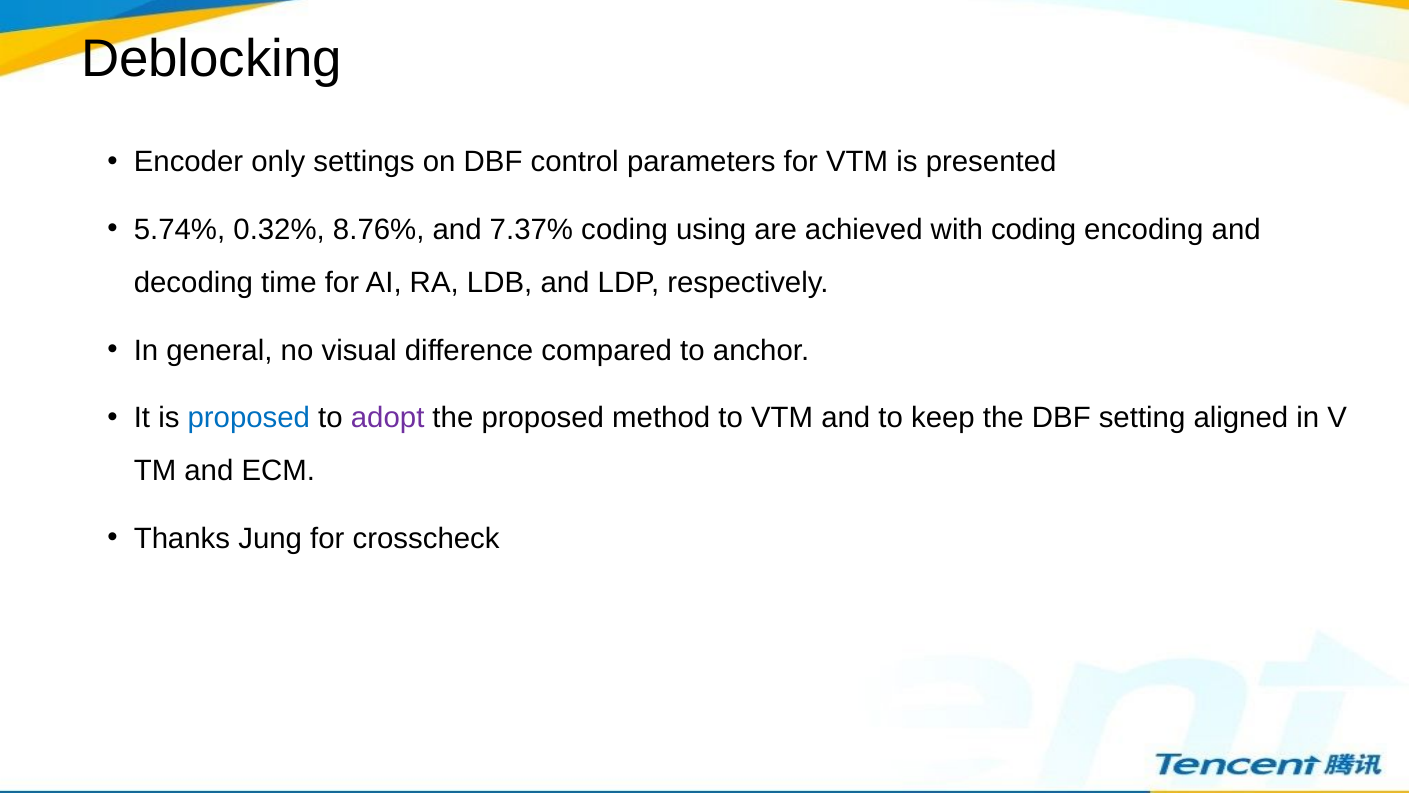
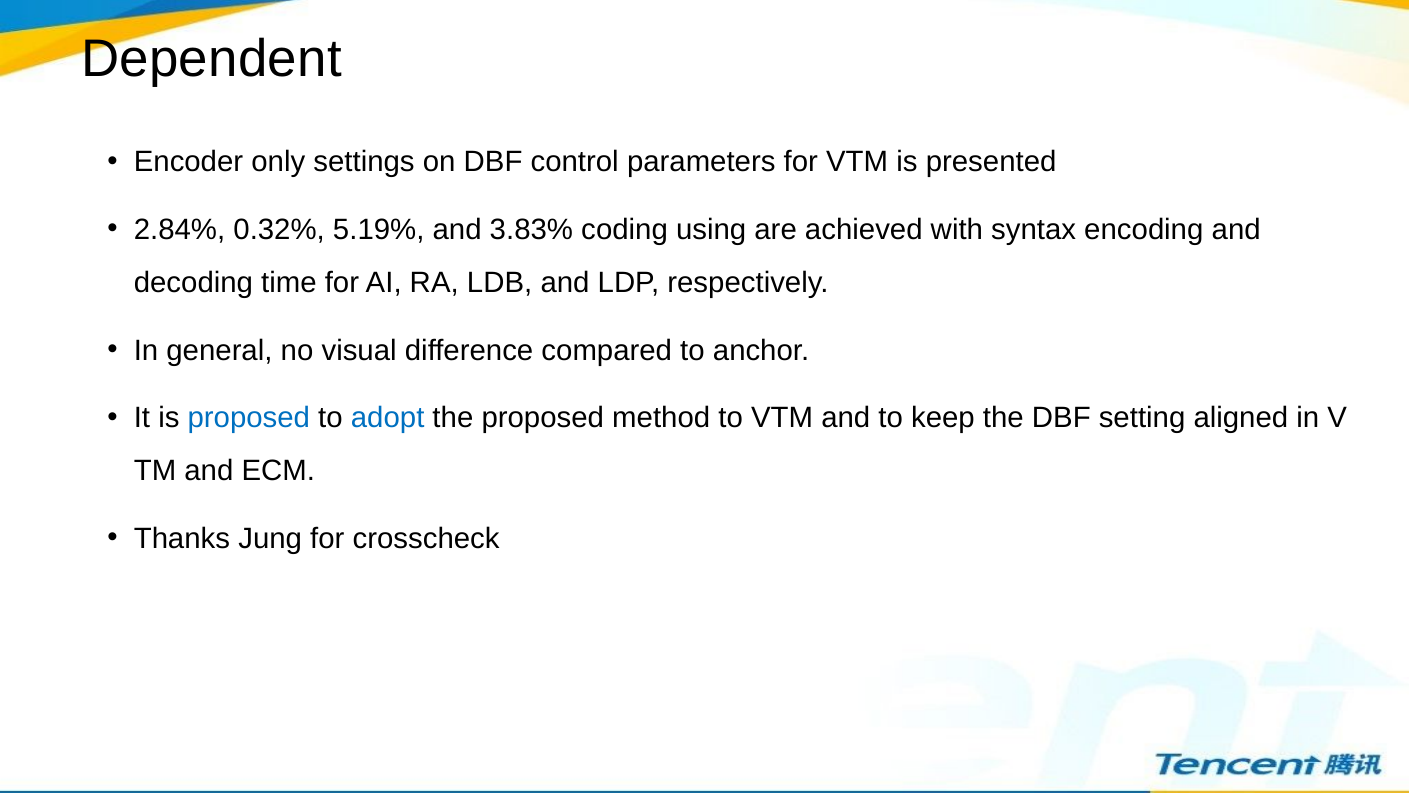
Deblocking: Deblocking -> Dependent
5.74%: 5.74% -> 2.84%
8.76%: 8.76% -> 5.19%
7.37%: 7.37% -> 3.83%
with coding: coding -> syntax
adopt colour: purple -> blue
